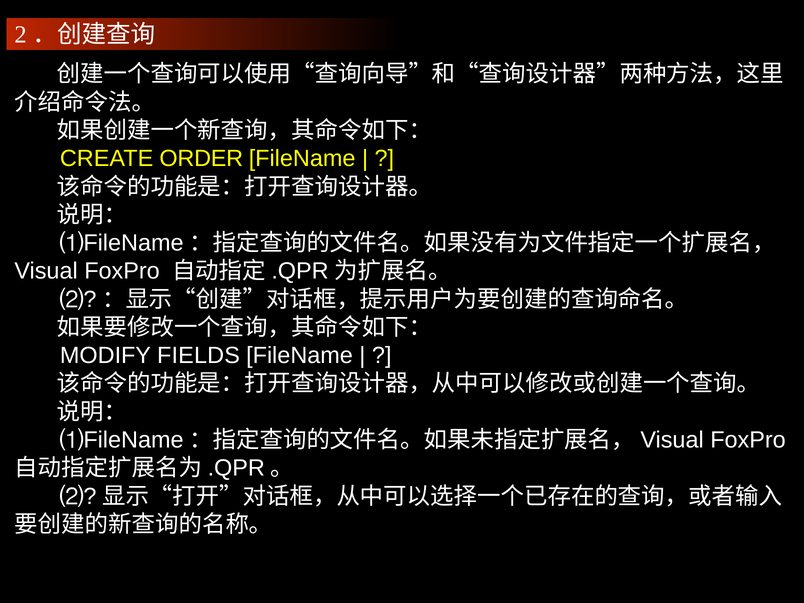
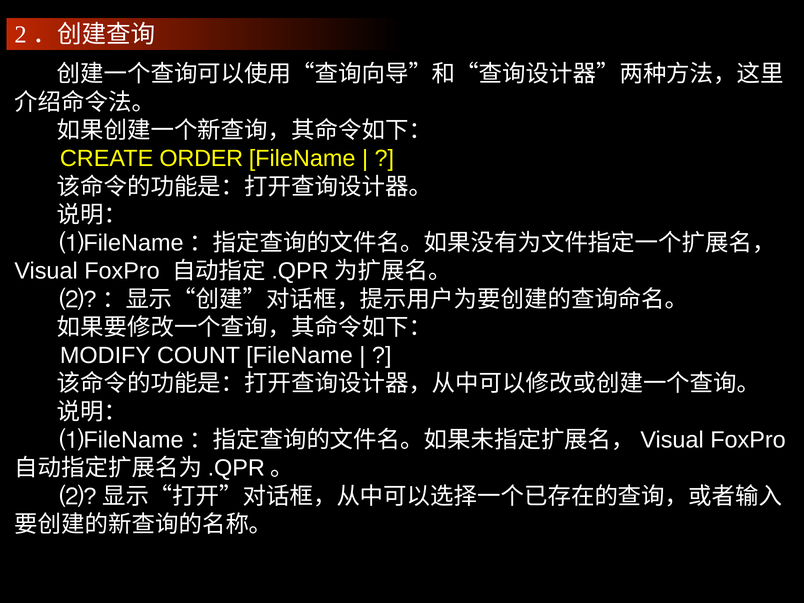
FIELDS: FIELDS -> COUNT
